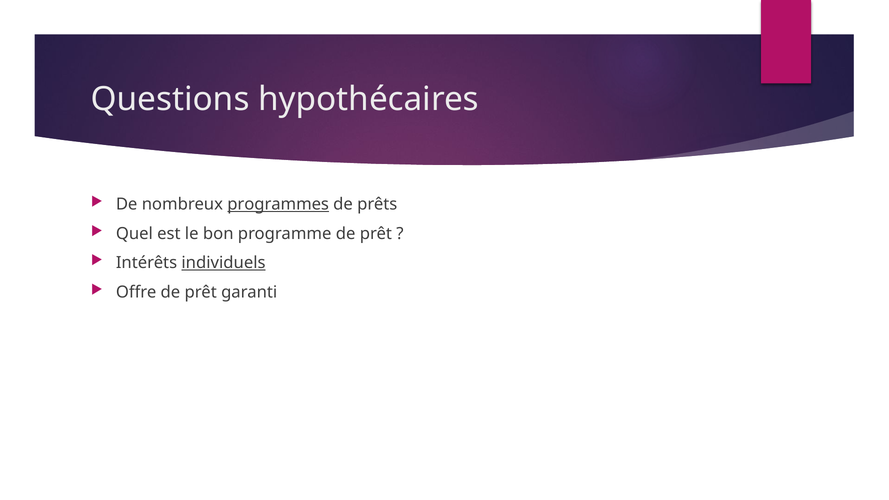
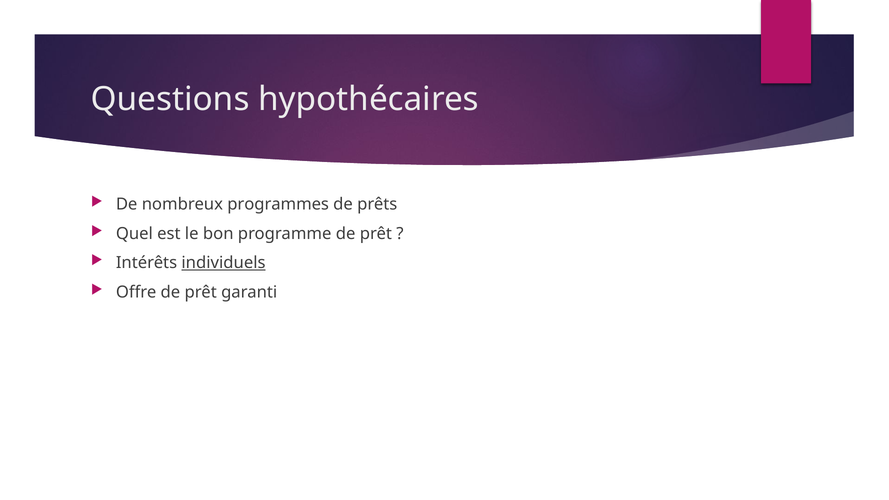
programmes underline: present -> none
